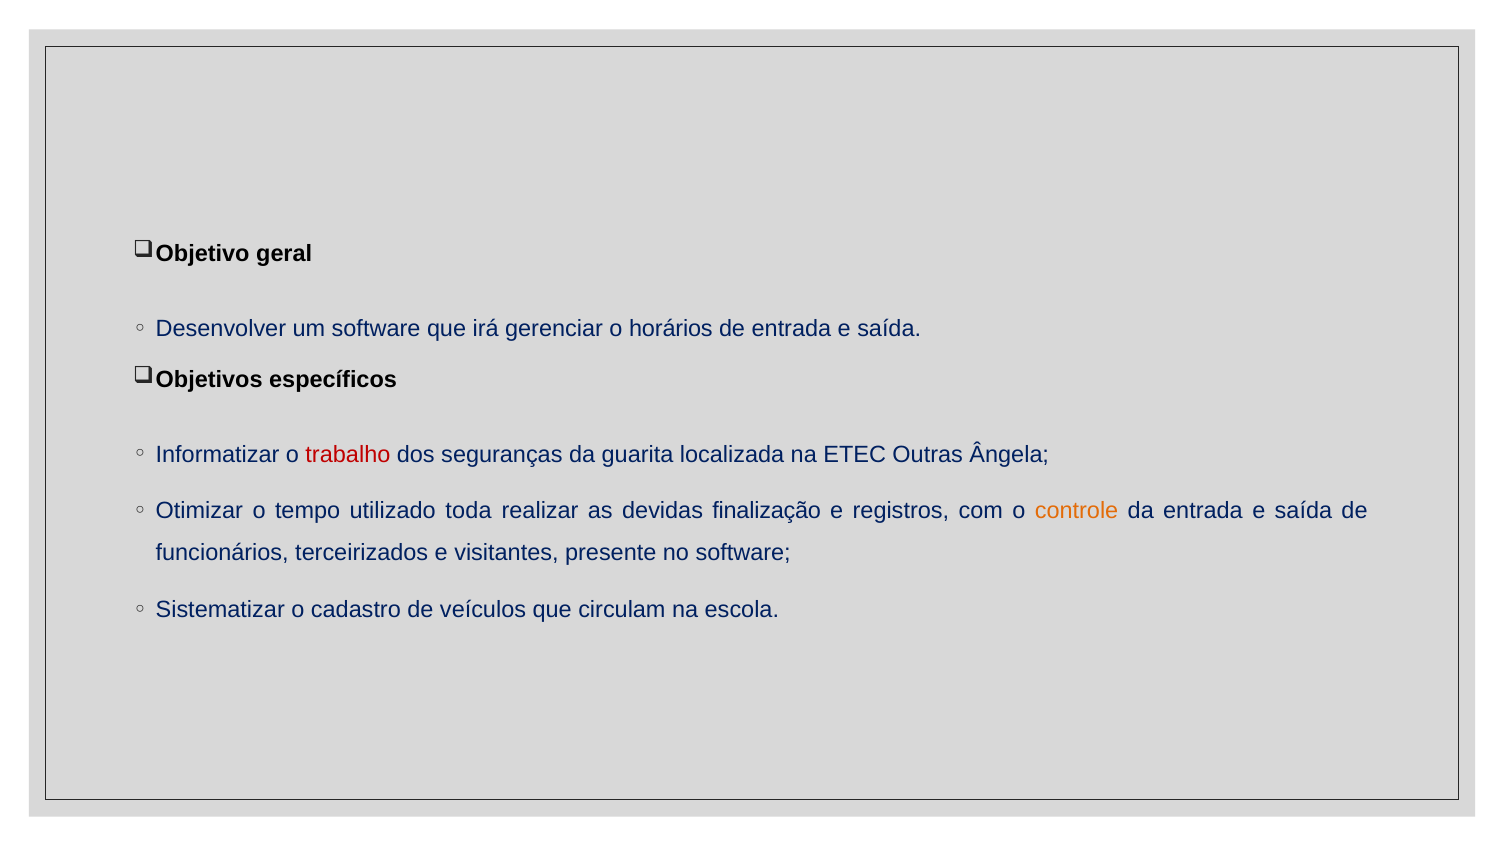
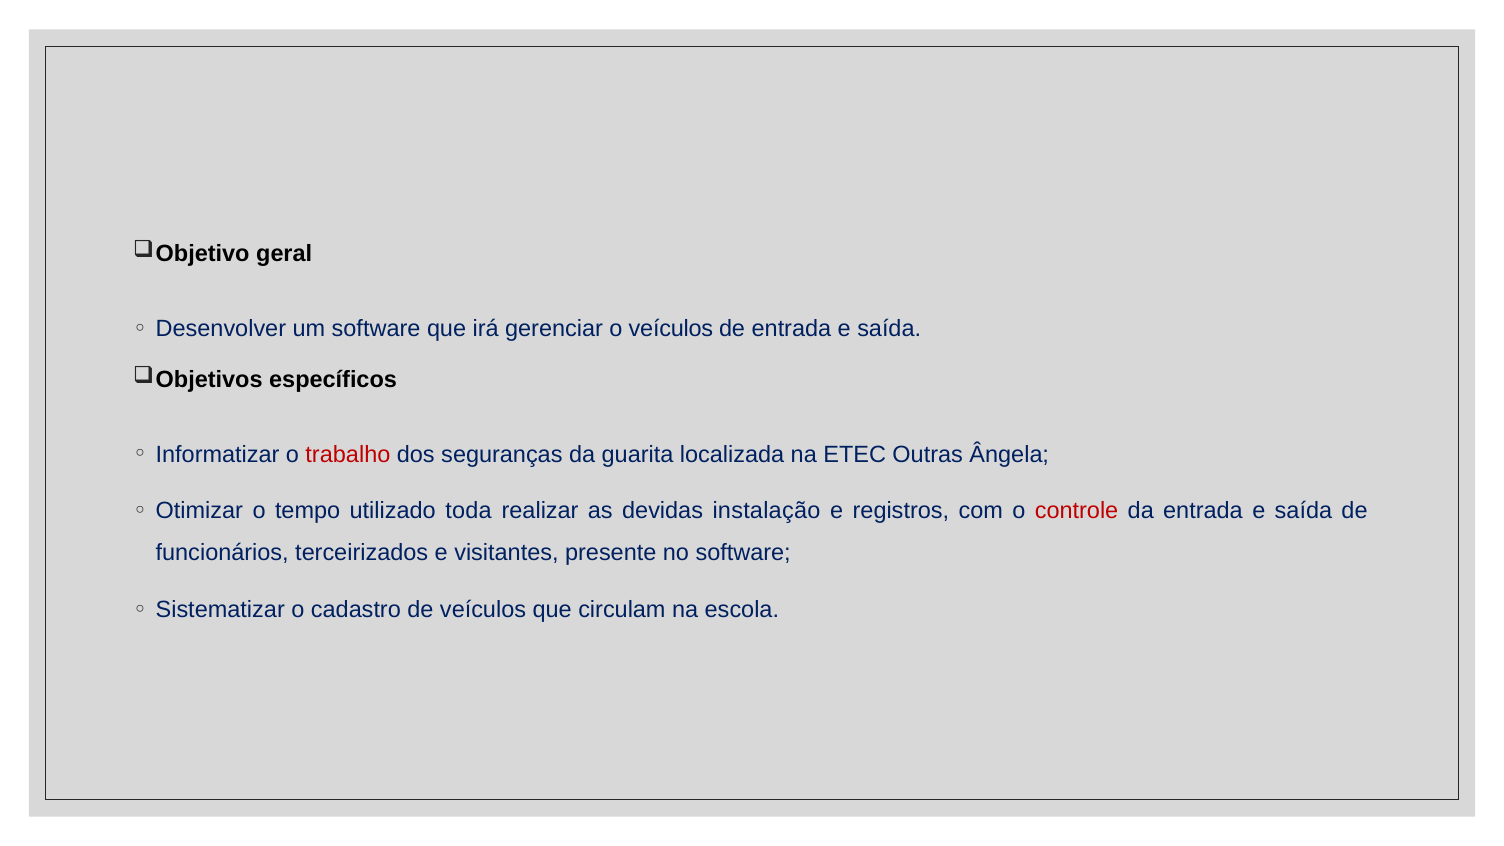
o horários: horários -> veículos
finalização: finalização -> instalação
controle colour: orange -> red
